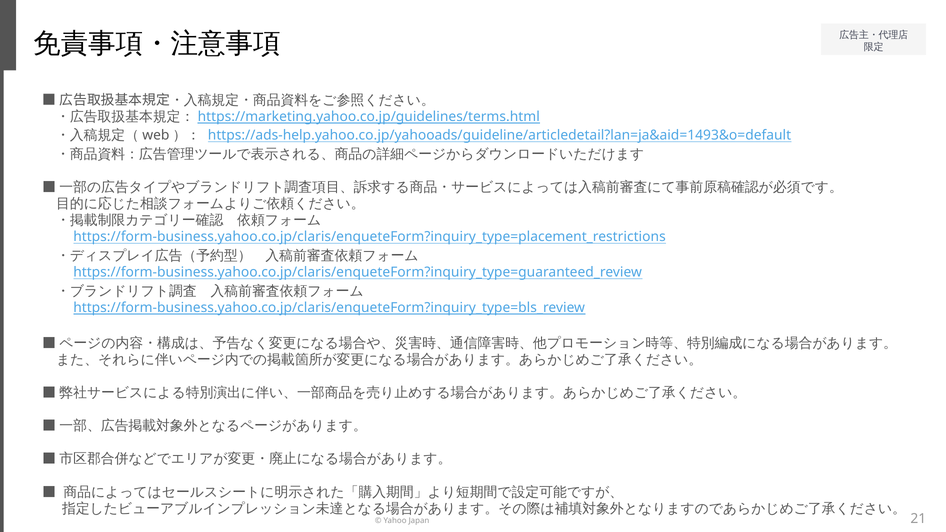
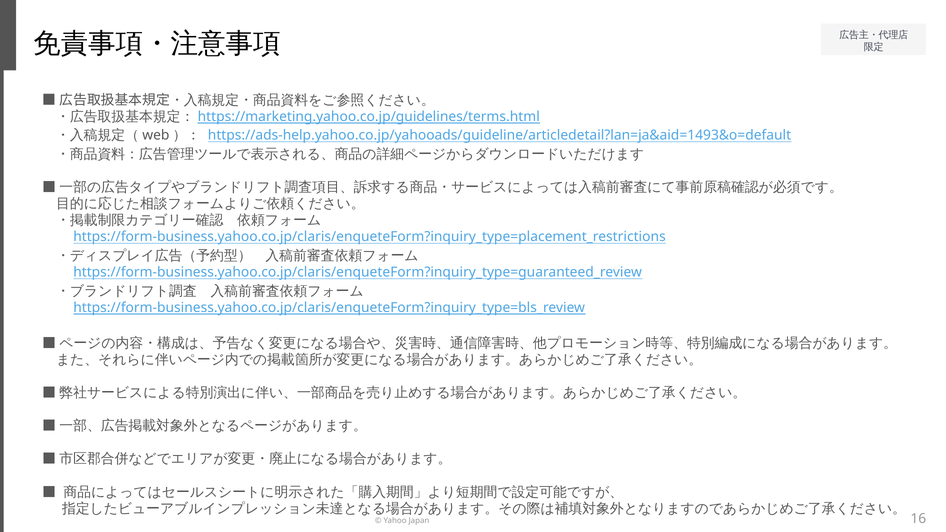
21: 21 -> 16
